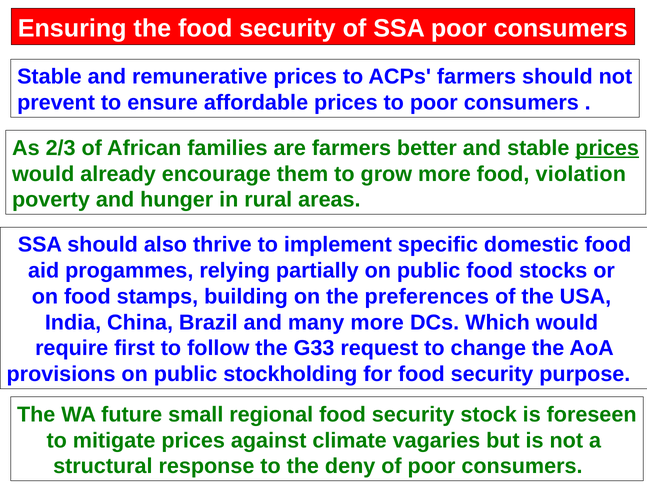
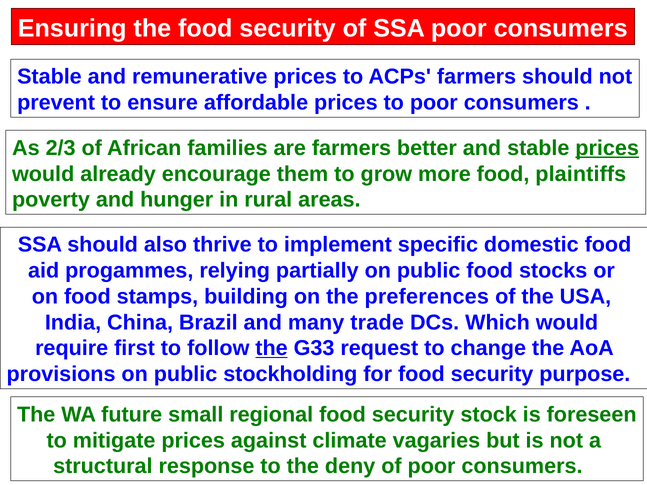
violation: violation -> plaintiffs
many more: more -> trade
the at (272, 348) underline: none -> present
